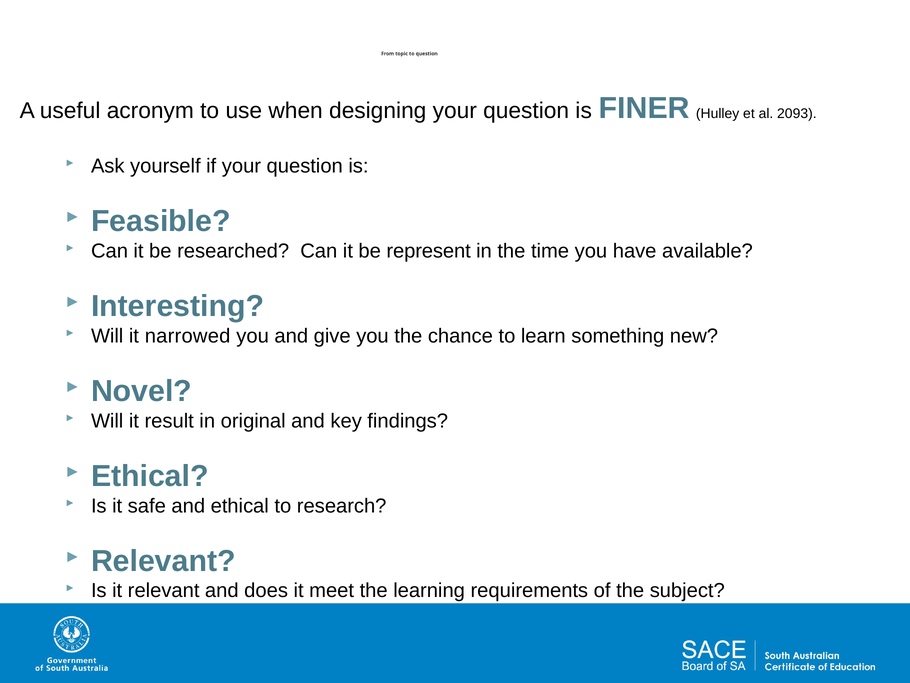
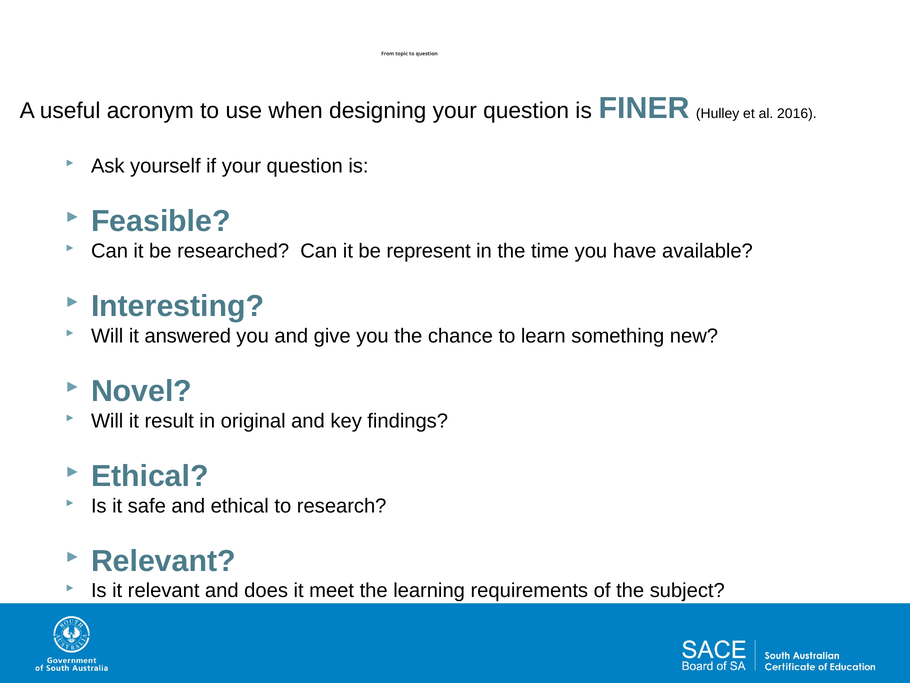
2093: 2093 -> 2016
narrowed: narrowed -> answered
